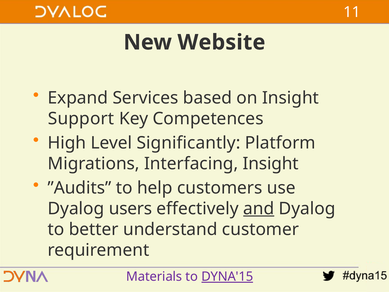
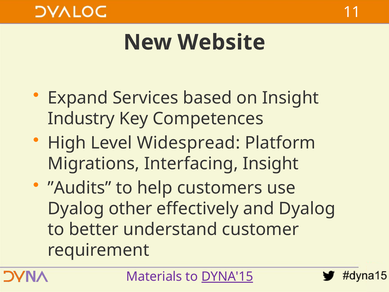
Support: Support -> Industry
Significantly: Significantly -> Widespread
users: users -> other
and underline: present -> none
